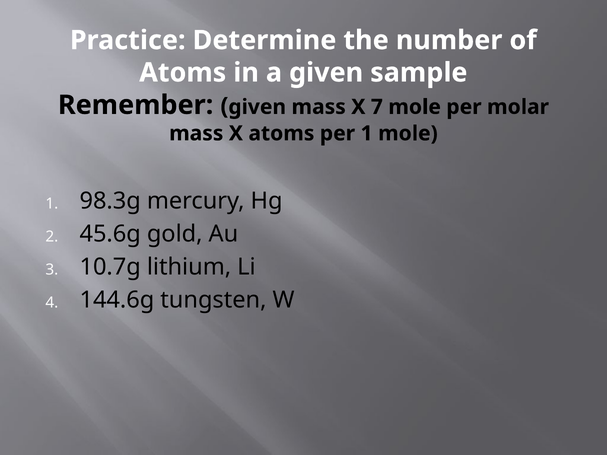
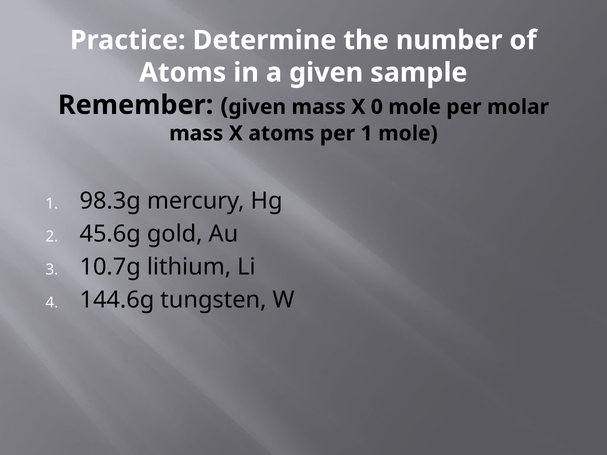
7: 7 -> 0
